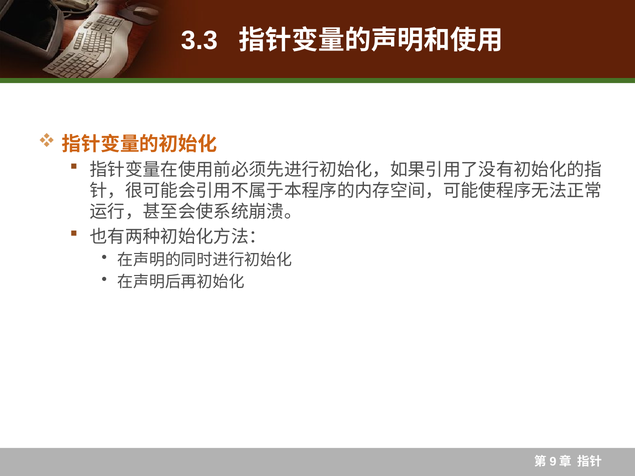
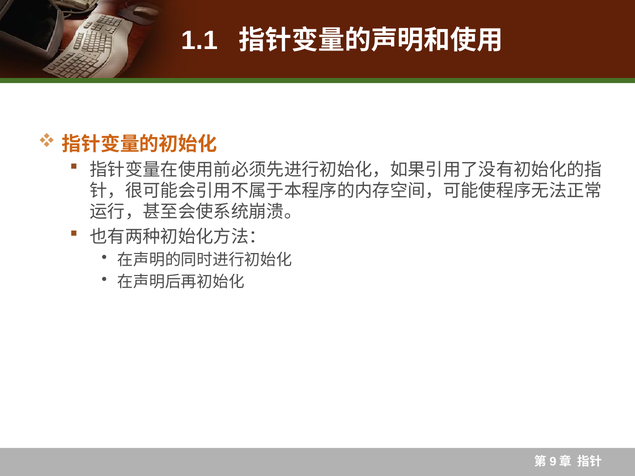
3.3: 3.3 -> 1.1
